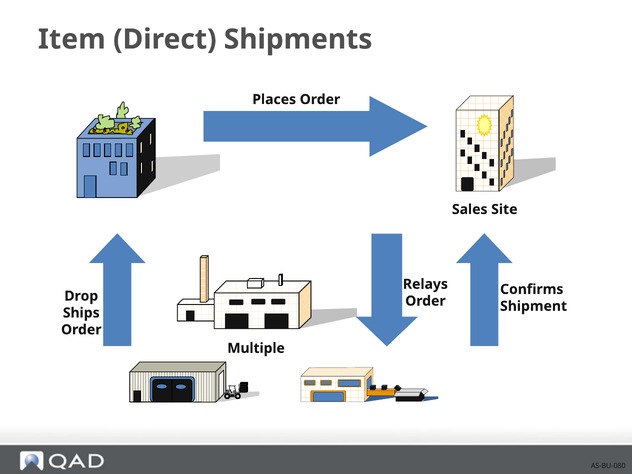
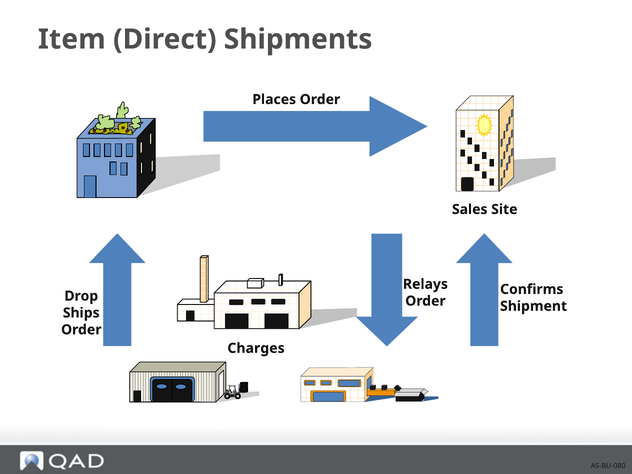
Multiple: Multiple -> Charges
